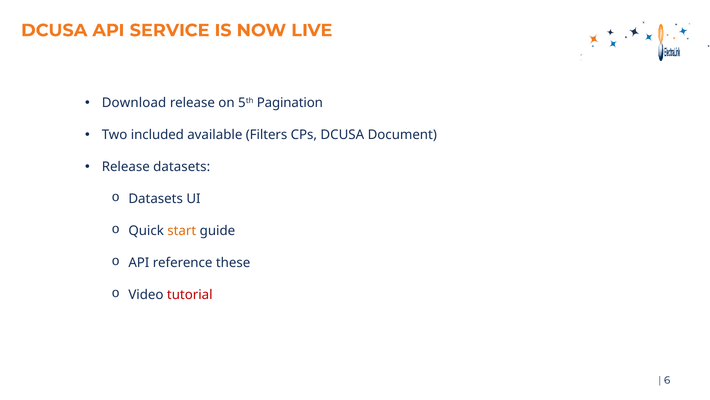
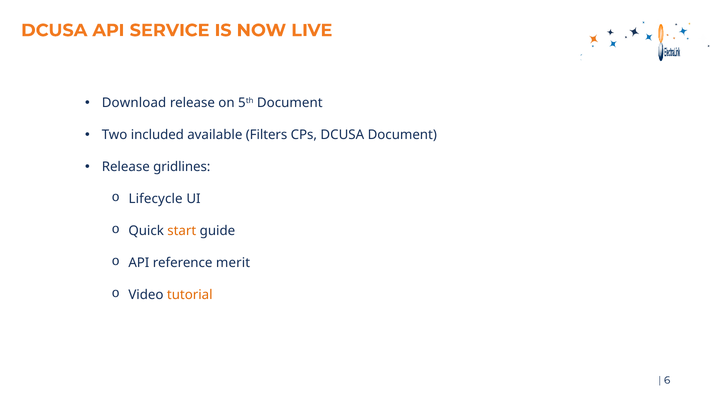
5th Pagination: Pagination -> Document
Release datasets: datasets -> gridlines
Datasets at (156, 199): Datasets -> Lifecycle
these: these -> merit
tutorial colour: red -> orange
